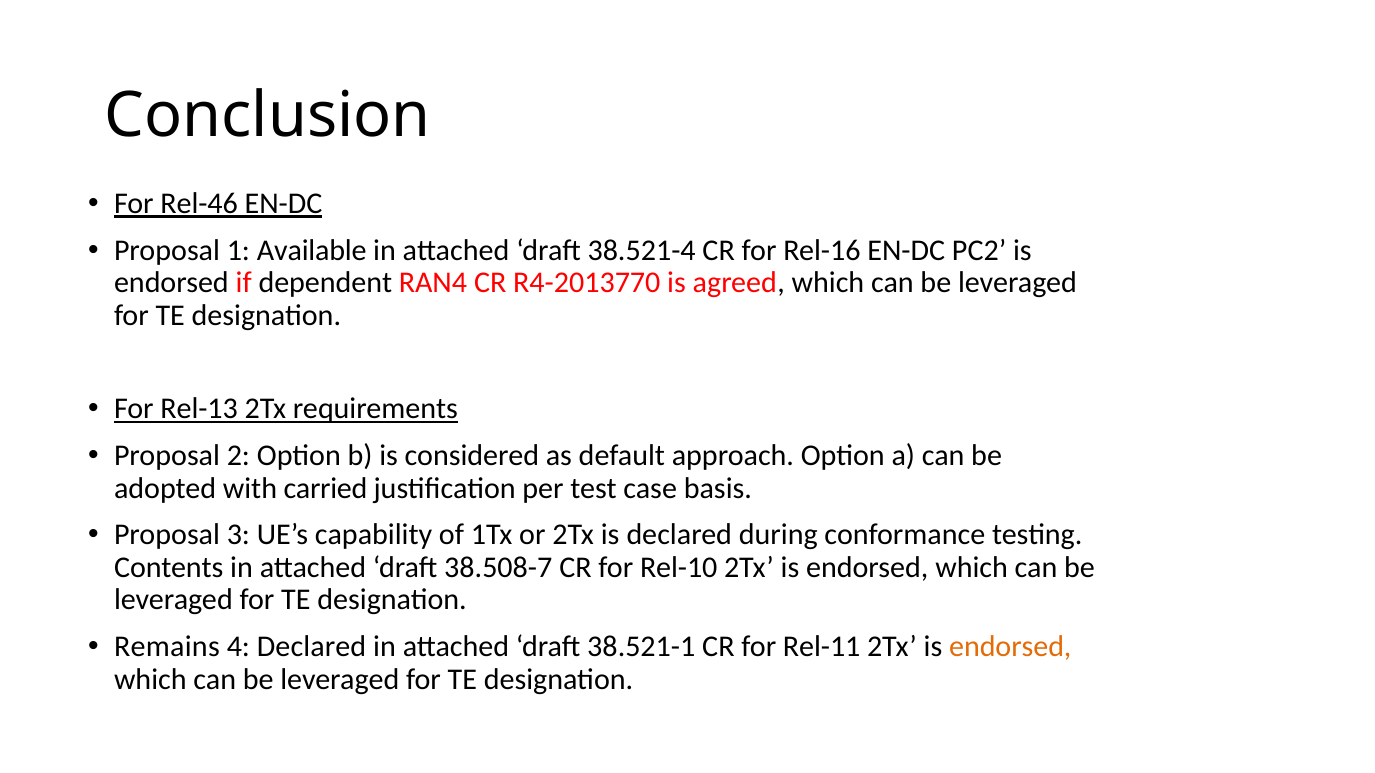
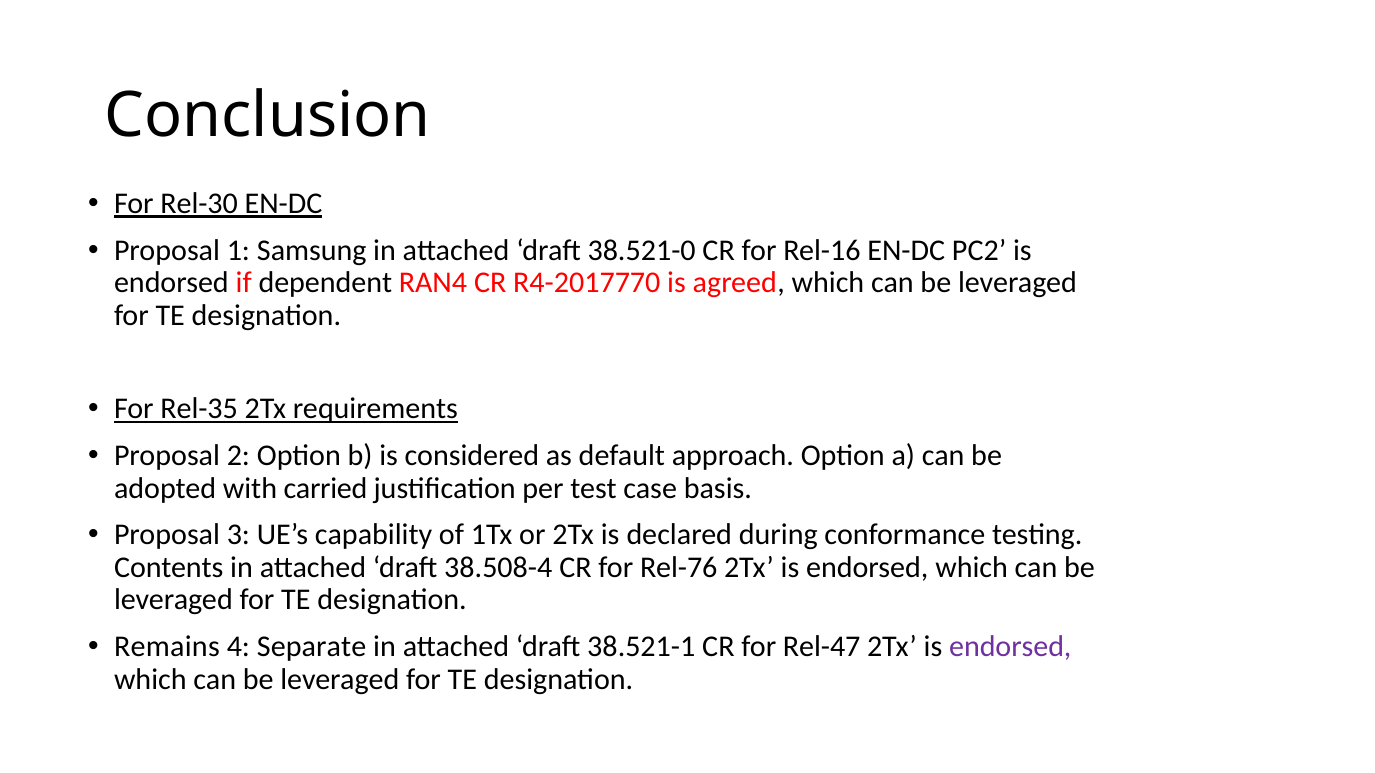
Rel-46: Rel-46 -> Rel-30
Available: Available -> Samsung
38.521-4: 38.521-4 -> 38.521-0
R4-2013770: R4-2013770 -> R4-2017770
Rel-13: Rel-13 -> Rel-35
38.508-7: 38.508-7 -> 38.508-4
Rel-10: Rel-10 -> Rel-76
4 Declared: Declared -> Separate
Rel-11: Rel-11 -> Rel-47
endorsed at (1010, 647) colour: orange -> purple
